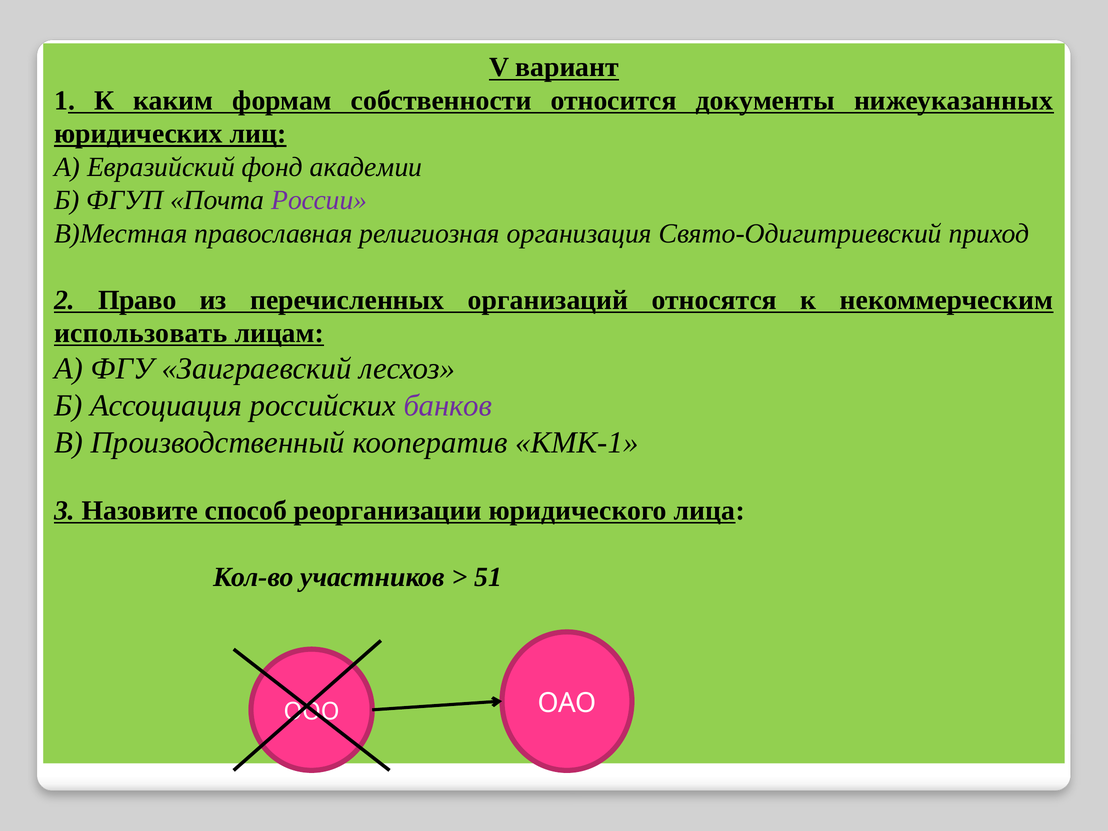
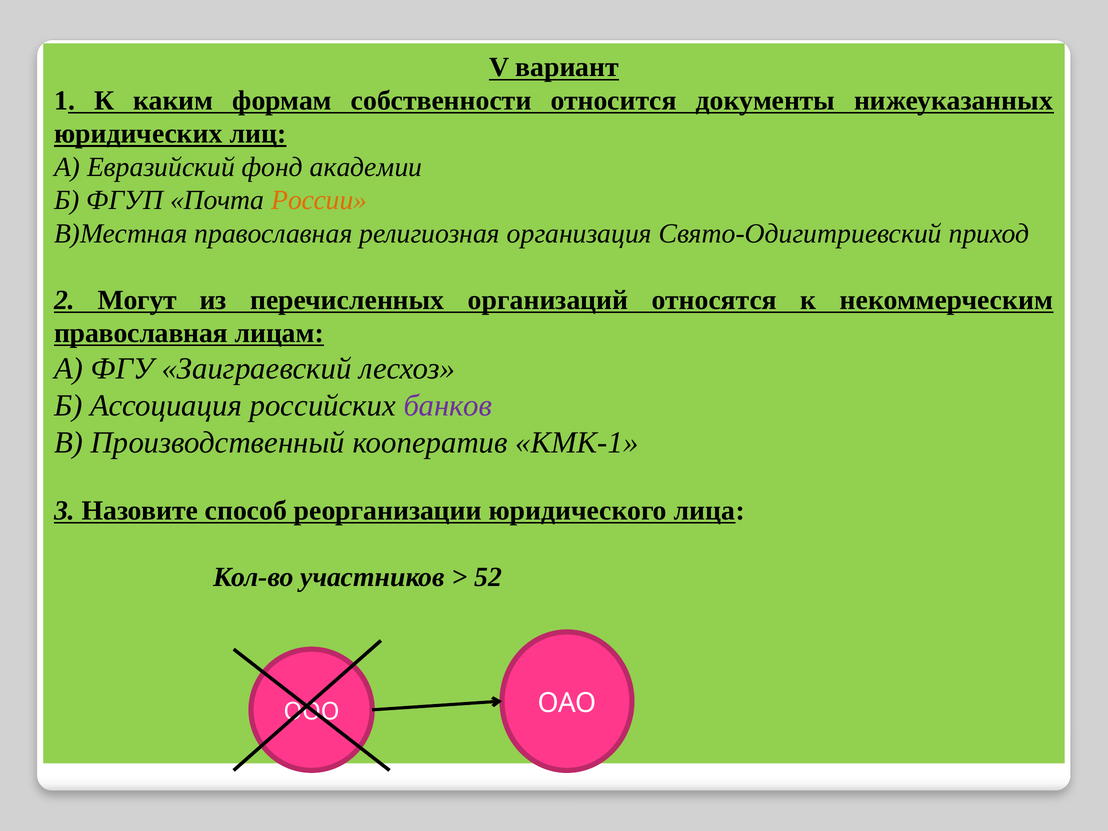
России colour: purple -> orange
Право: Право -> Могут
использовать at (141, 333): использовать -> православная
51: 51 -> 52
